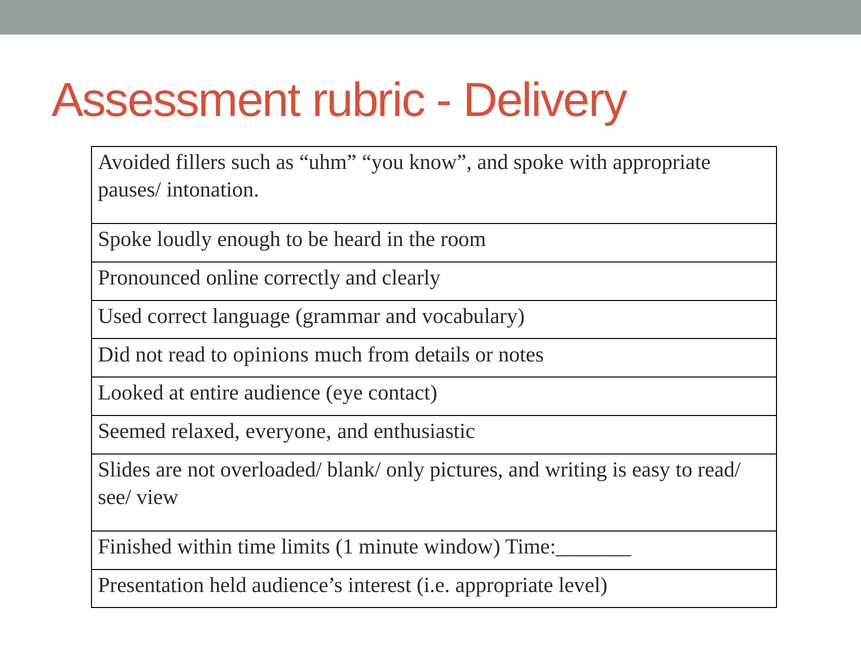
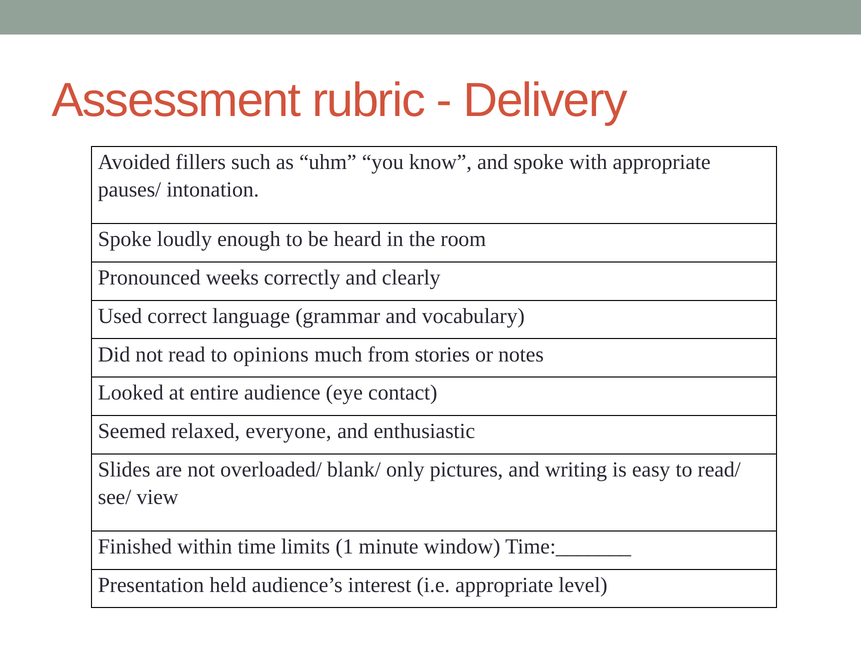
online: online -> weeks
details: details -> stories
